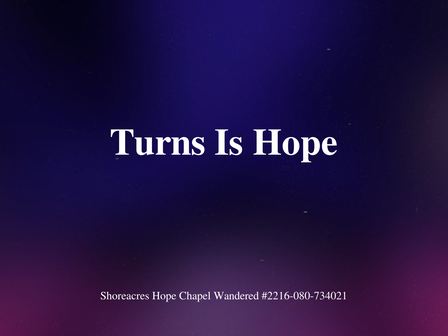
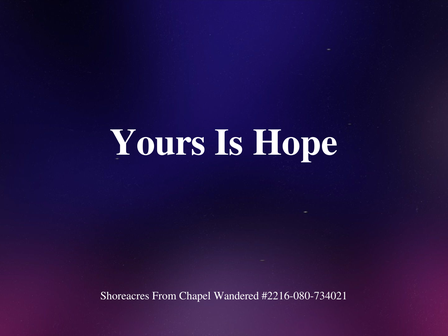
Turns: Turns -> Yours
Shoreacres Hope: Hope -> From
